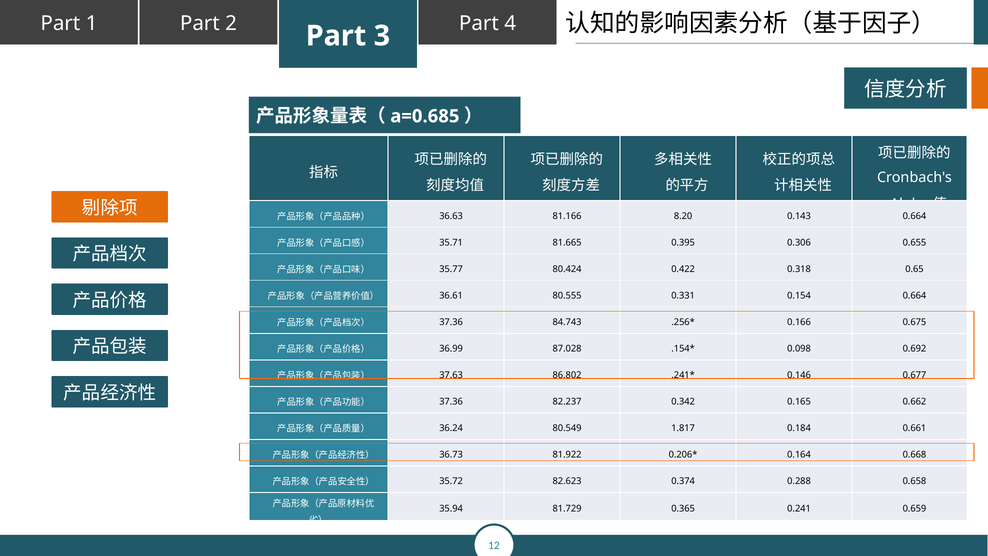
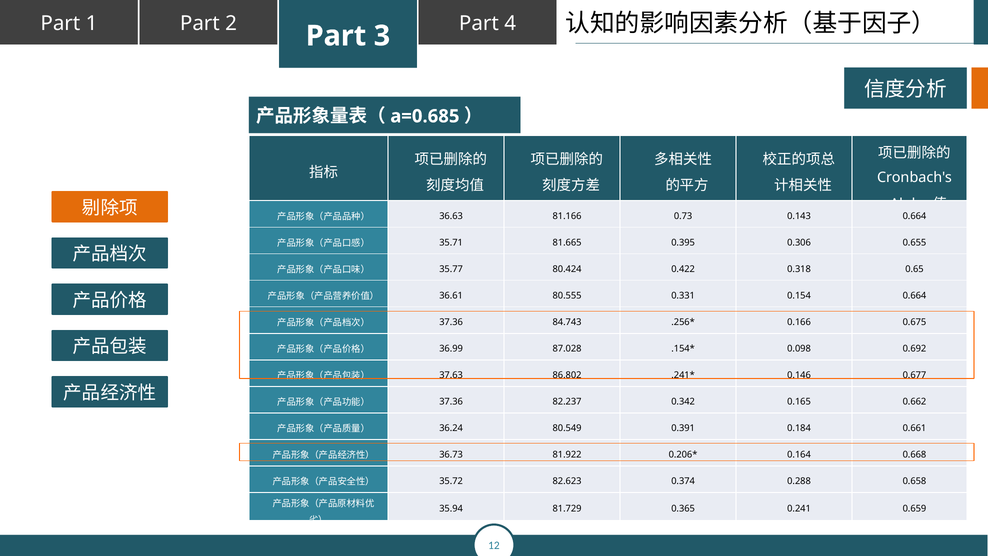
8.20: 8.20 -> 0.73
1.817: 1.817 -> 0.391
